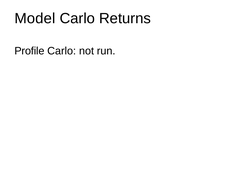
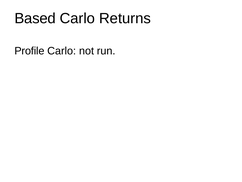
Model: Model -> Based
